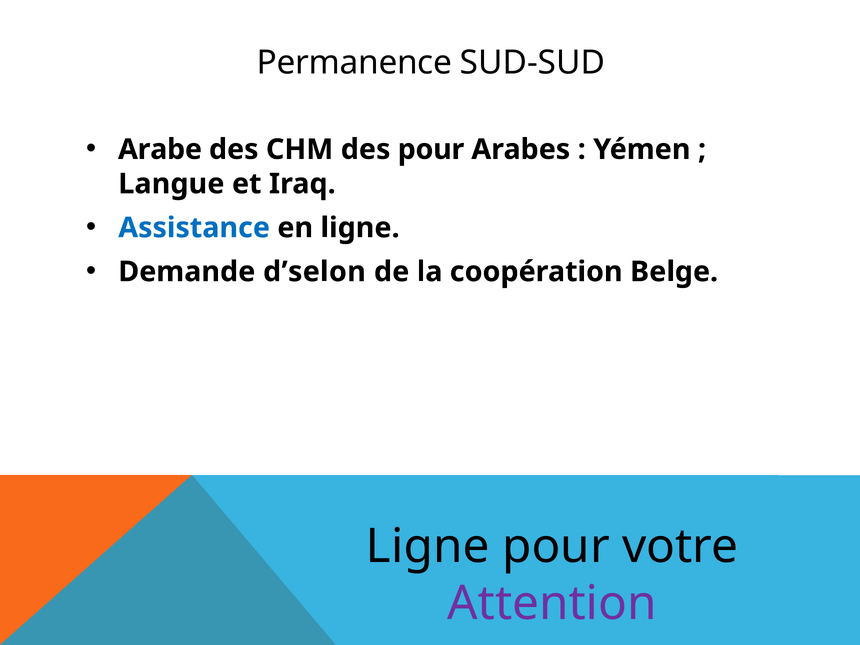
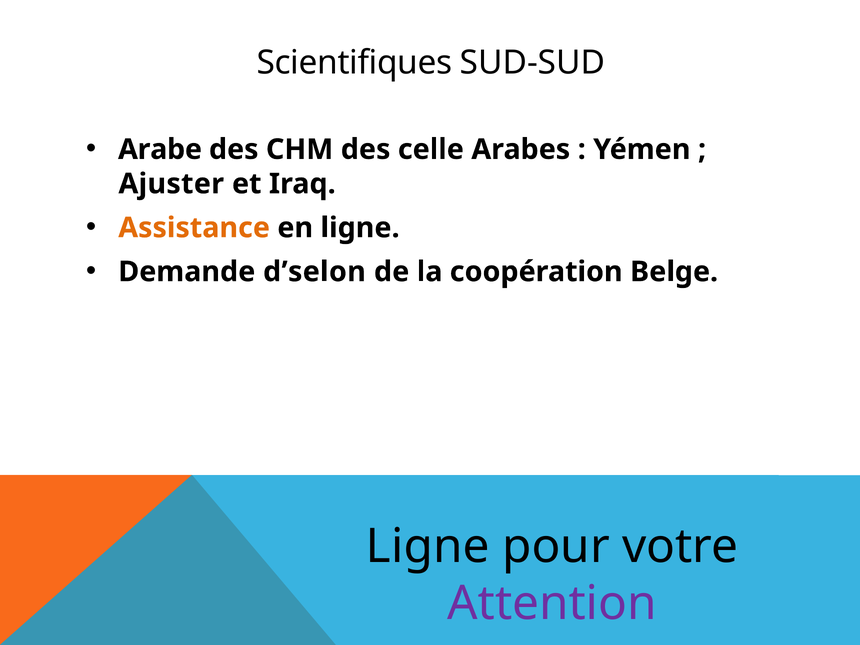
Permanence: Permanence -> Scientifiques
des pour: pour -> celle
Langue: Langue -> Ajuster
Assistance colour: blue -> orange
